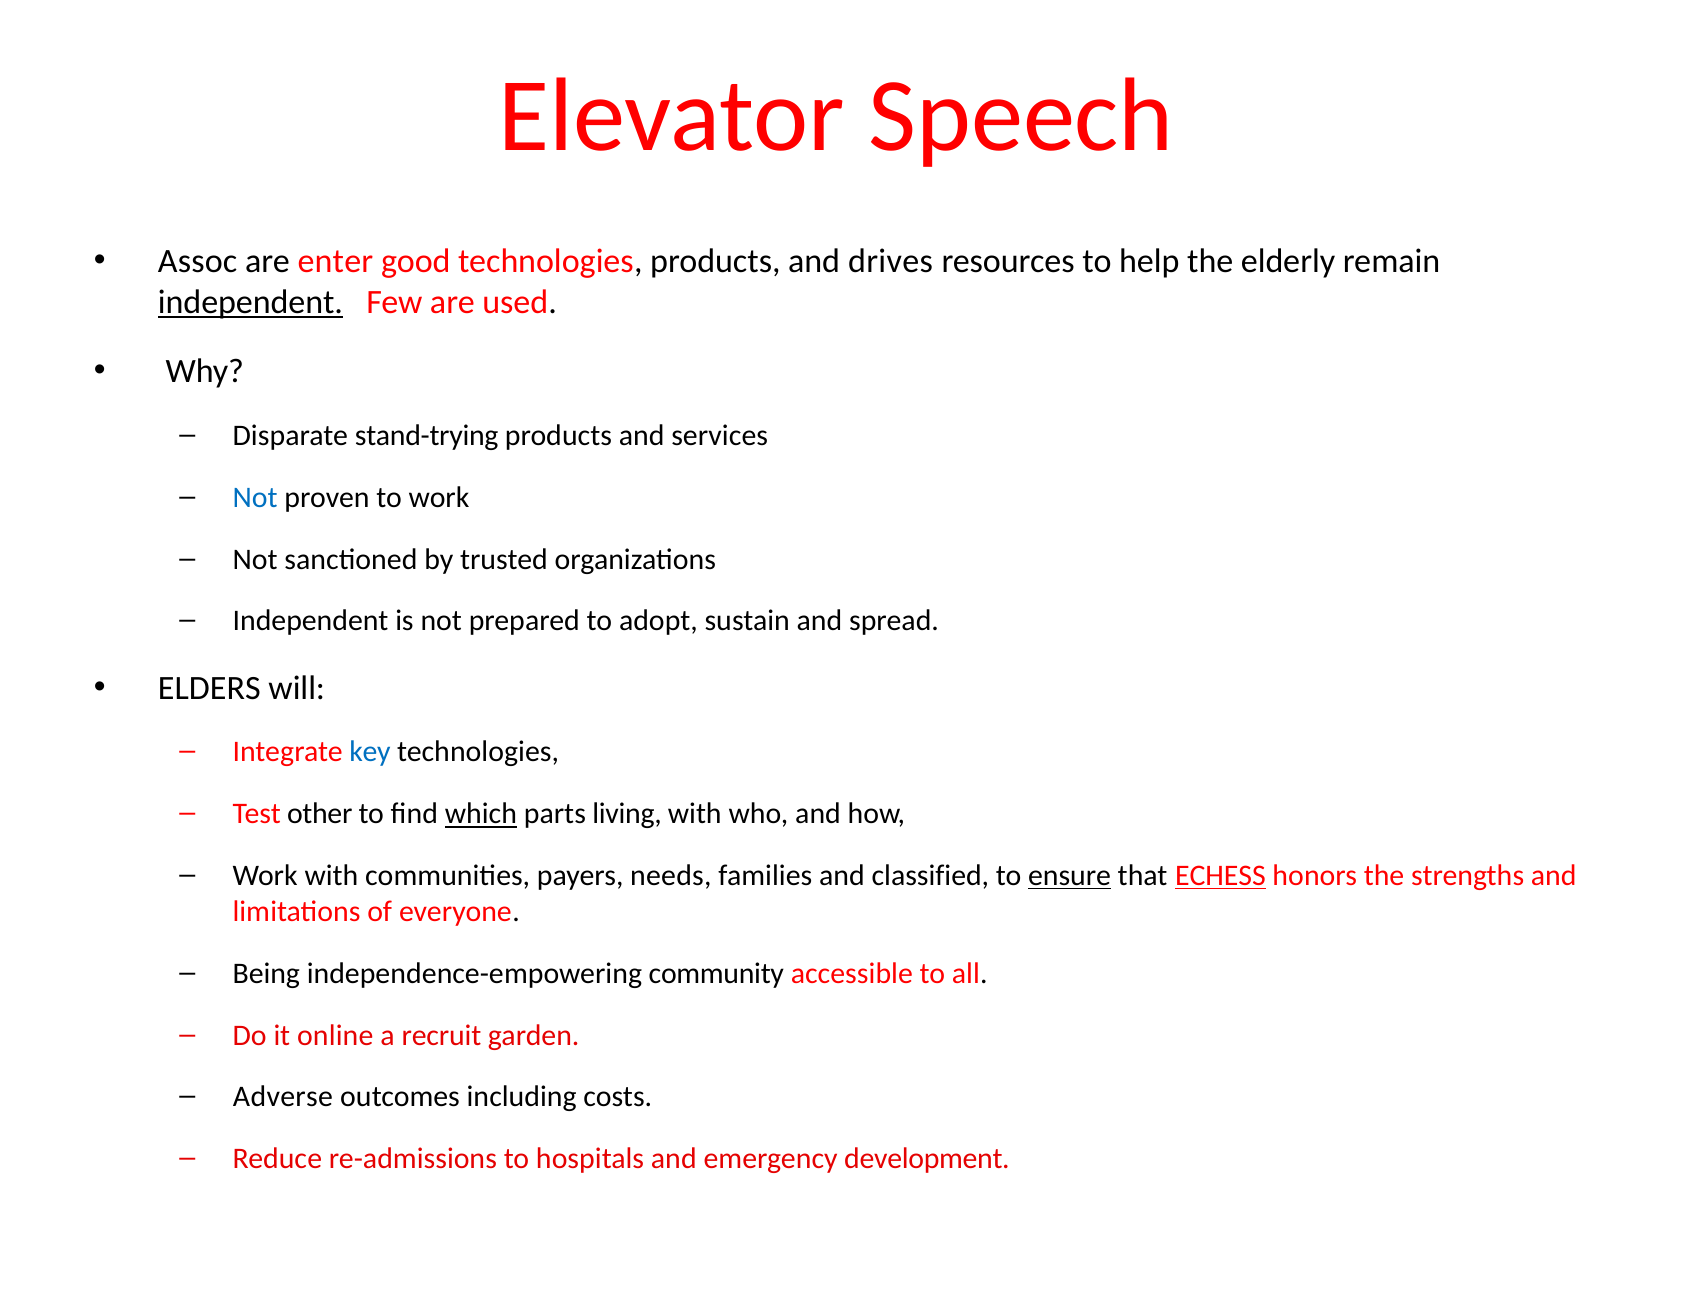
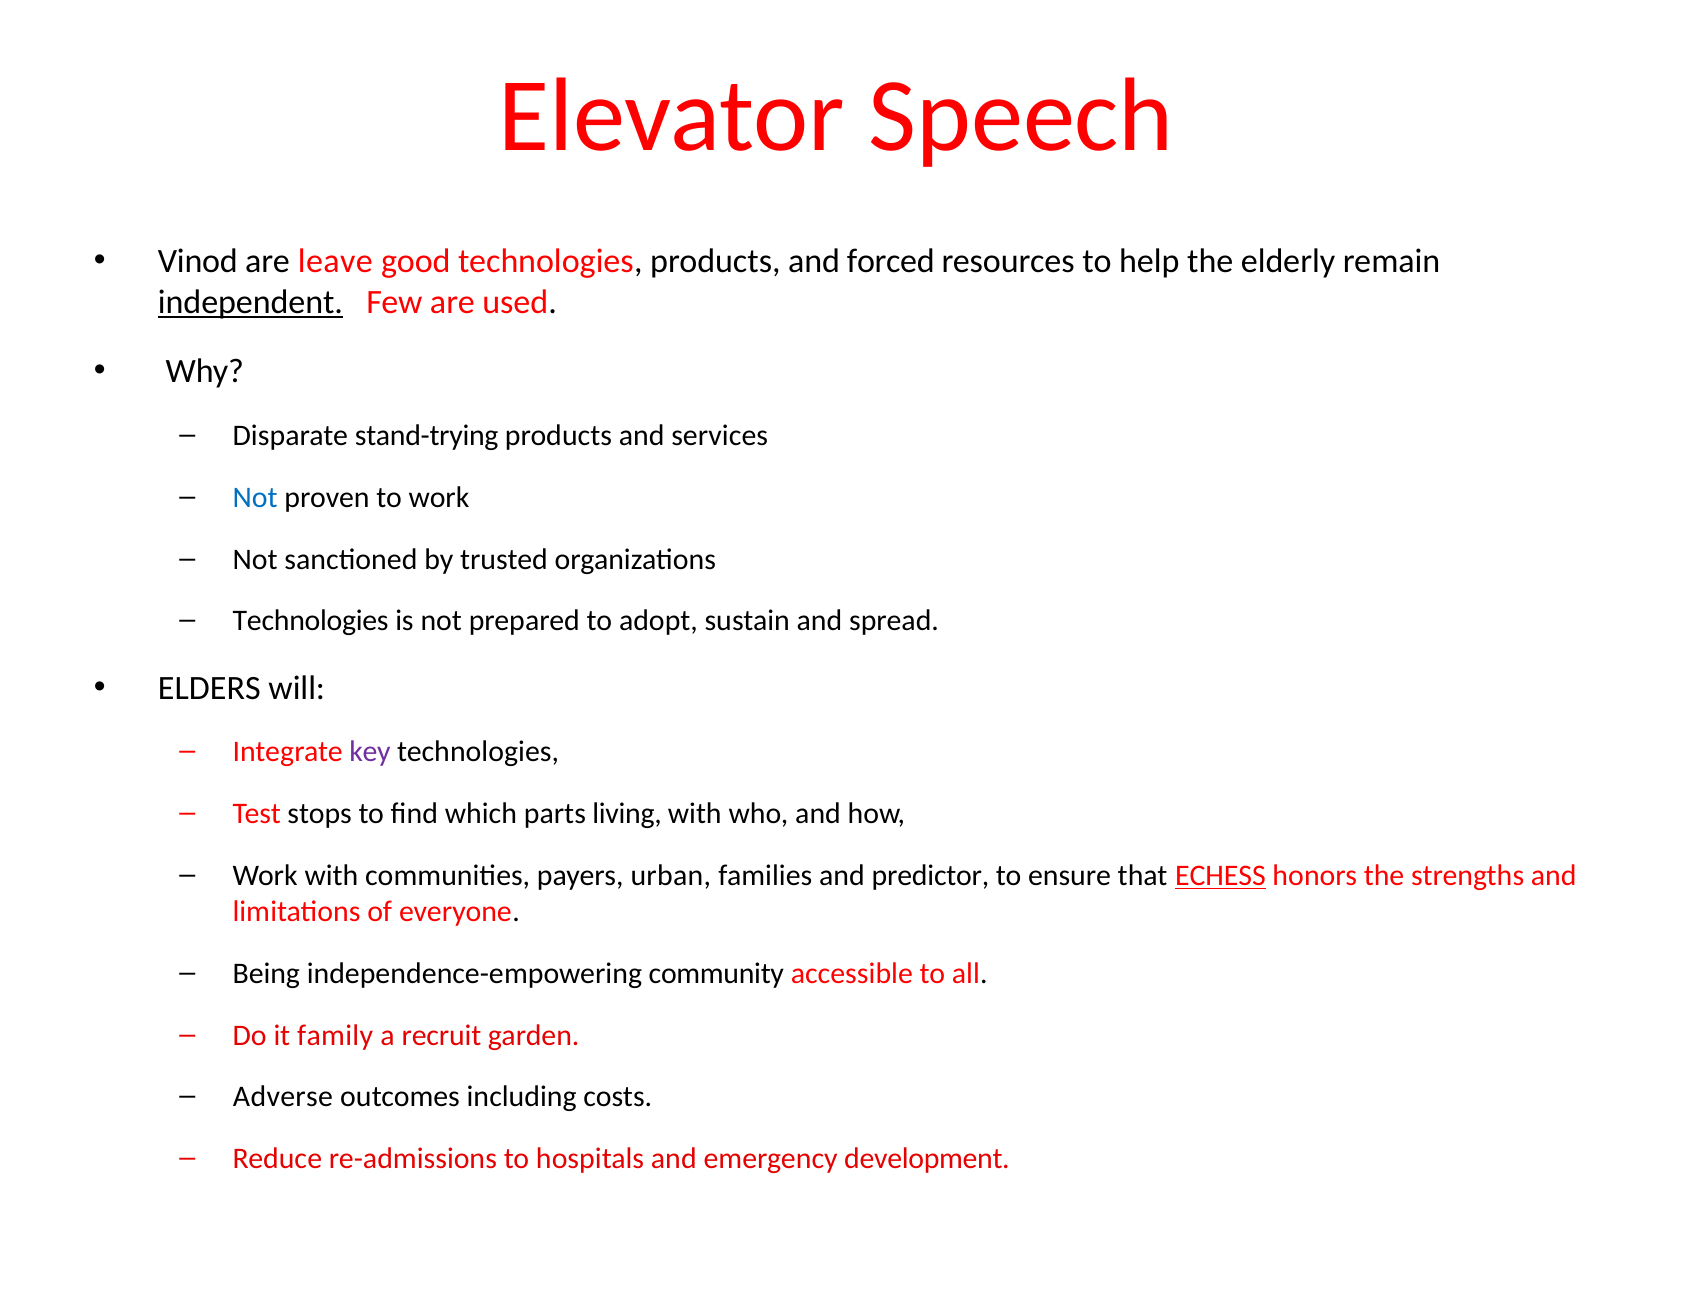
Assoc: Assoc -> Vinod
enter: enter -> leave
drives: drives -> forced
Independent at (311, 621): Independent -> Technologies
key colour: blue -> purple
other: other -> stops
which underline: present -> none
needs: needs -> urban
classified: classified -> predictor
ensure underline: present -> none
online: online -> family
